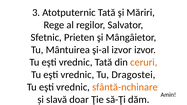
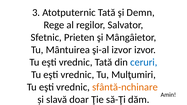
Măriri: Măriri -> Demn
ceruri colour: orange -> blue
Dragostei: Dragostei -> Mulţumiri
